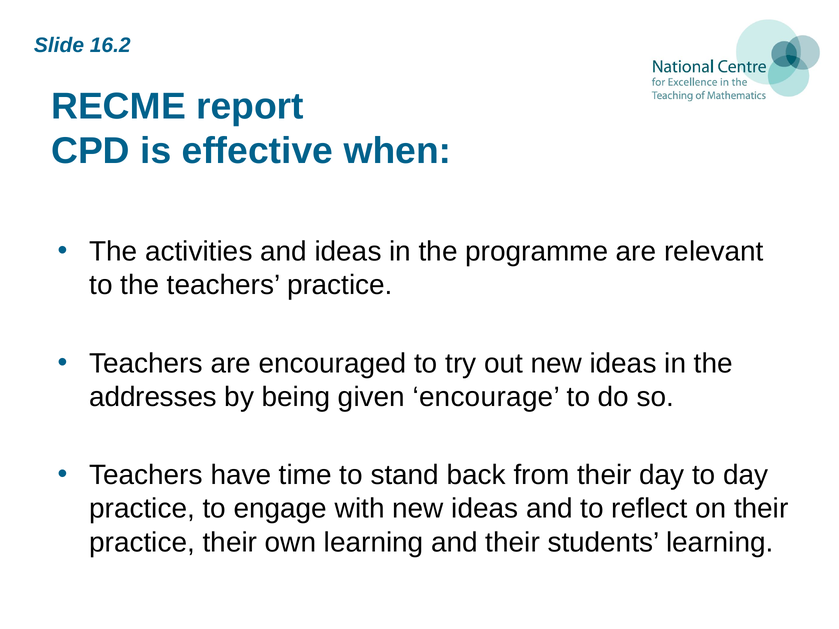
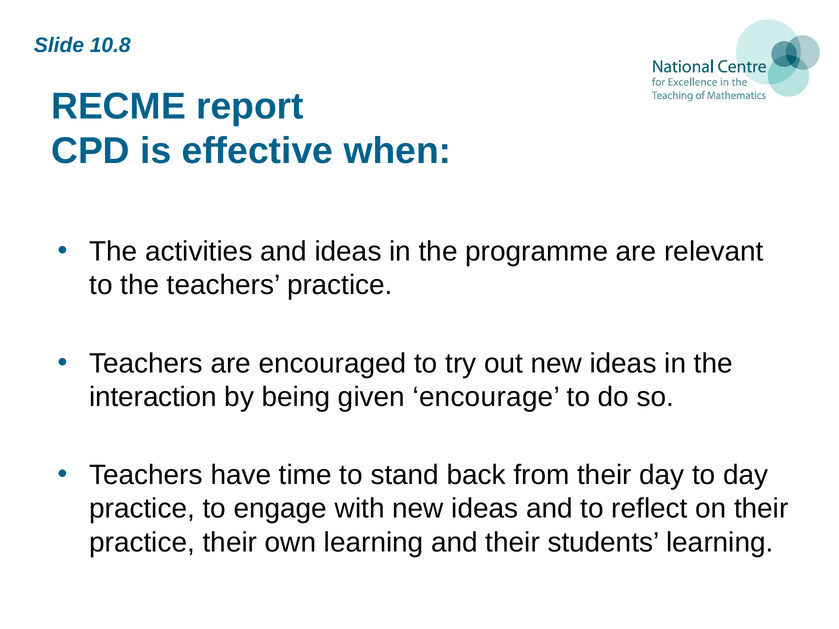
16.2: 16.2 -> 10.8
addresses: addresses -> interaction
